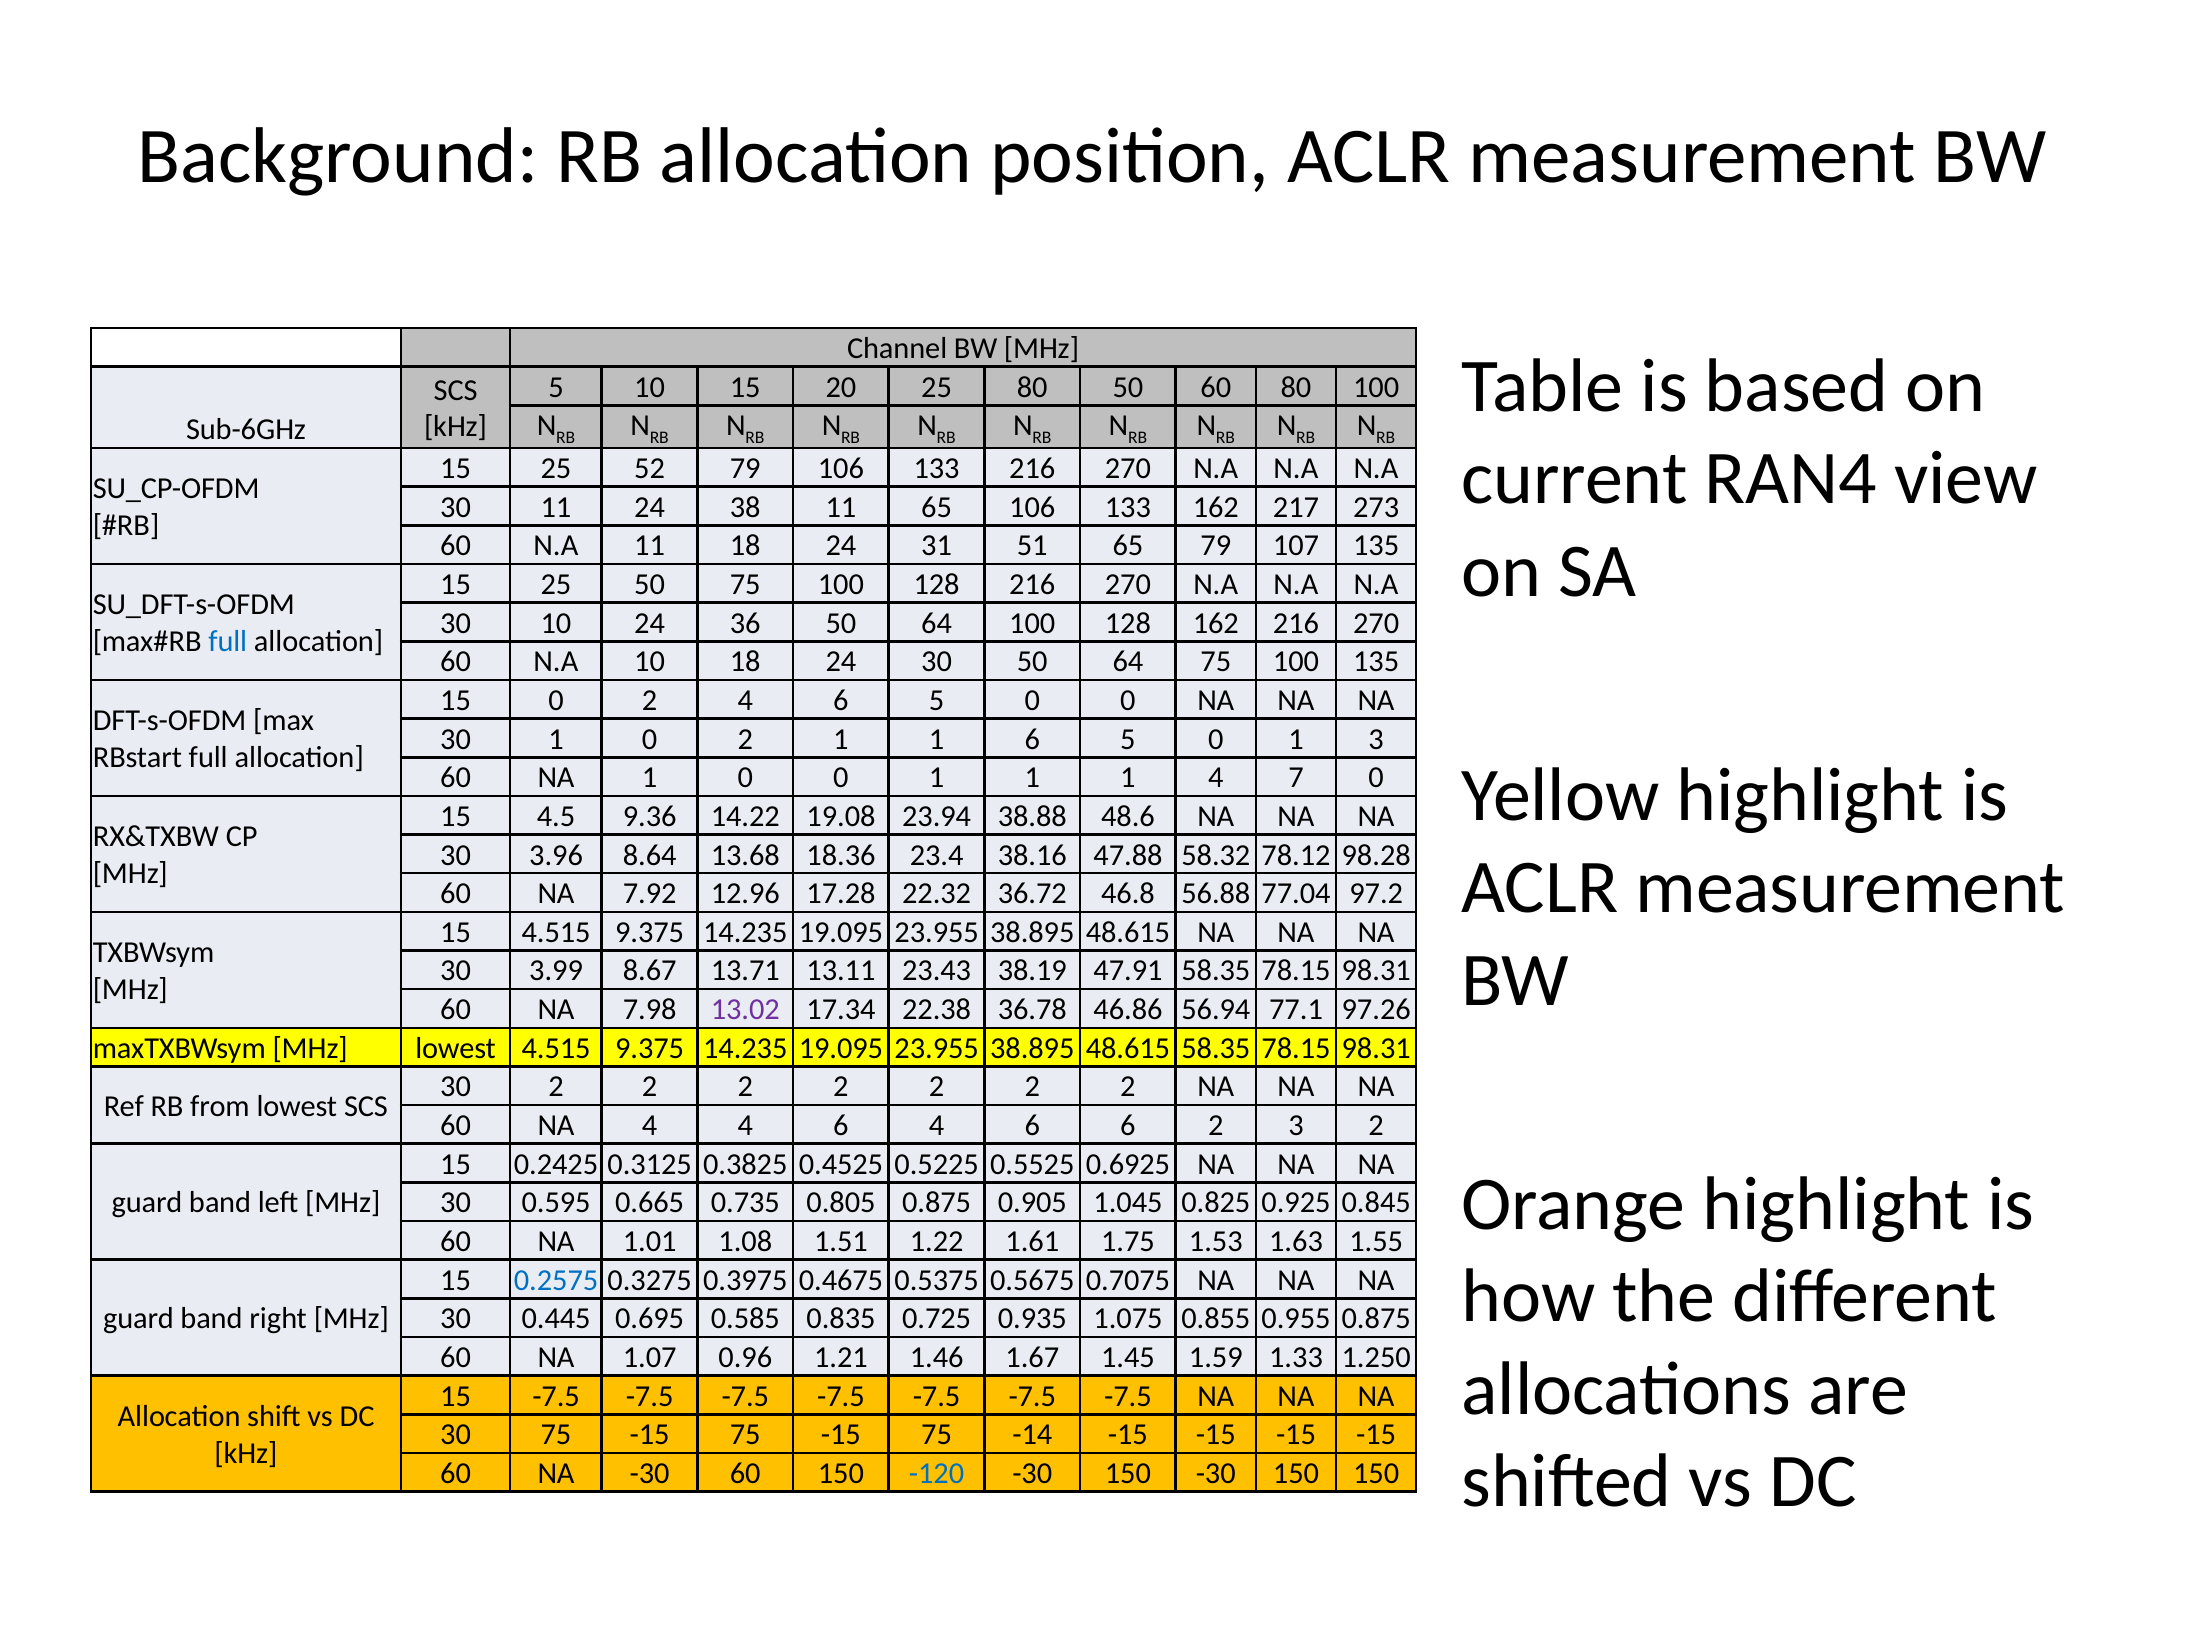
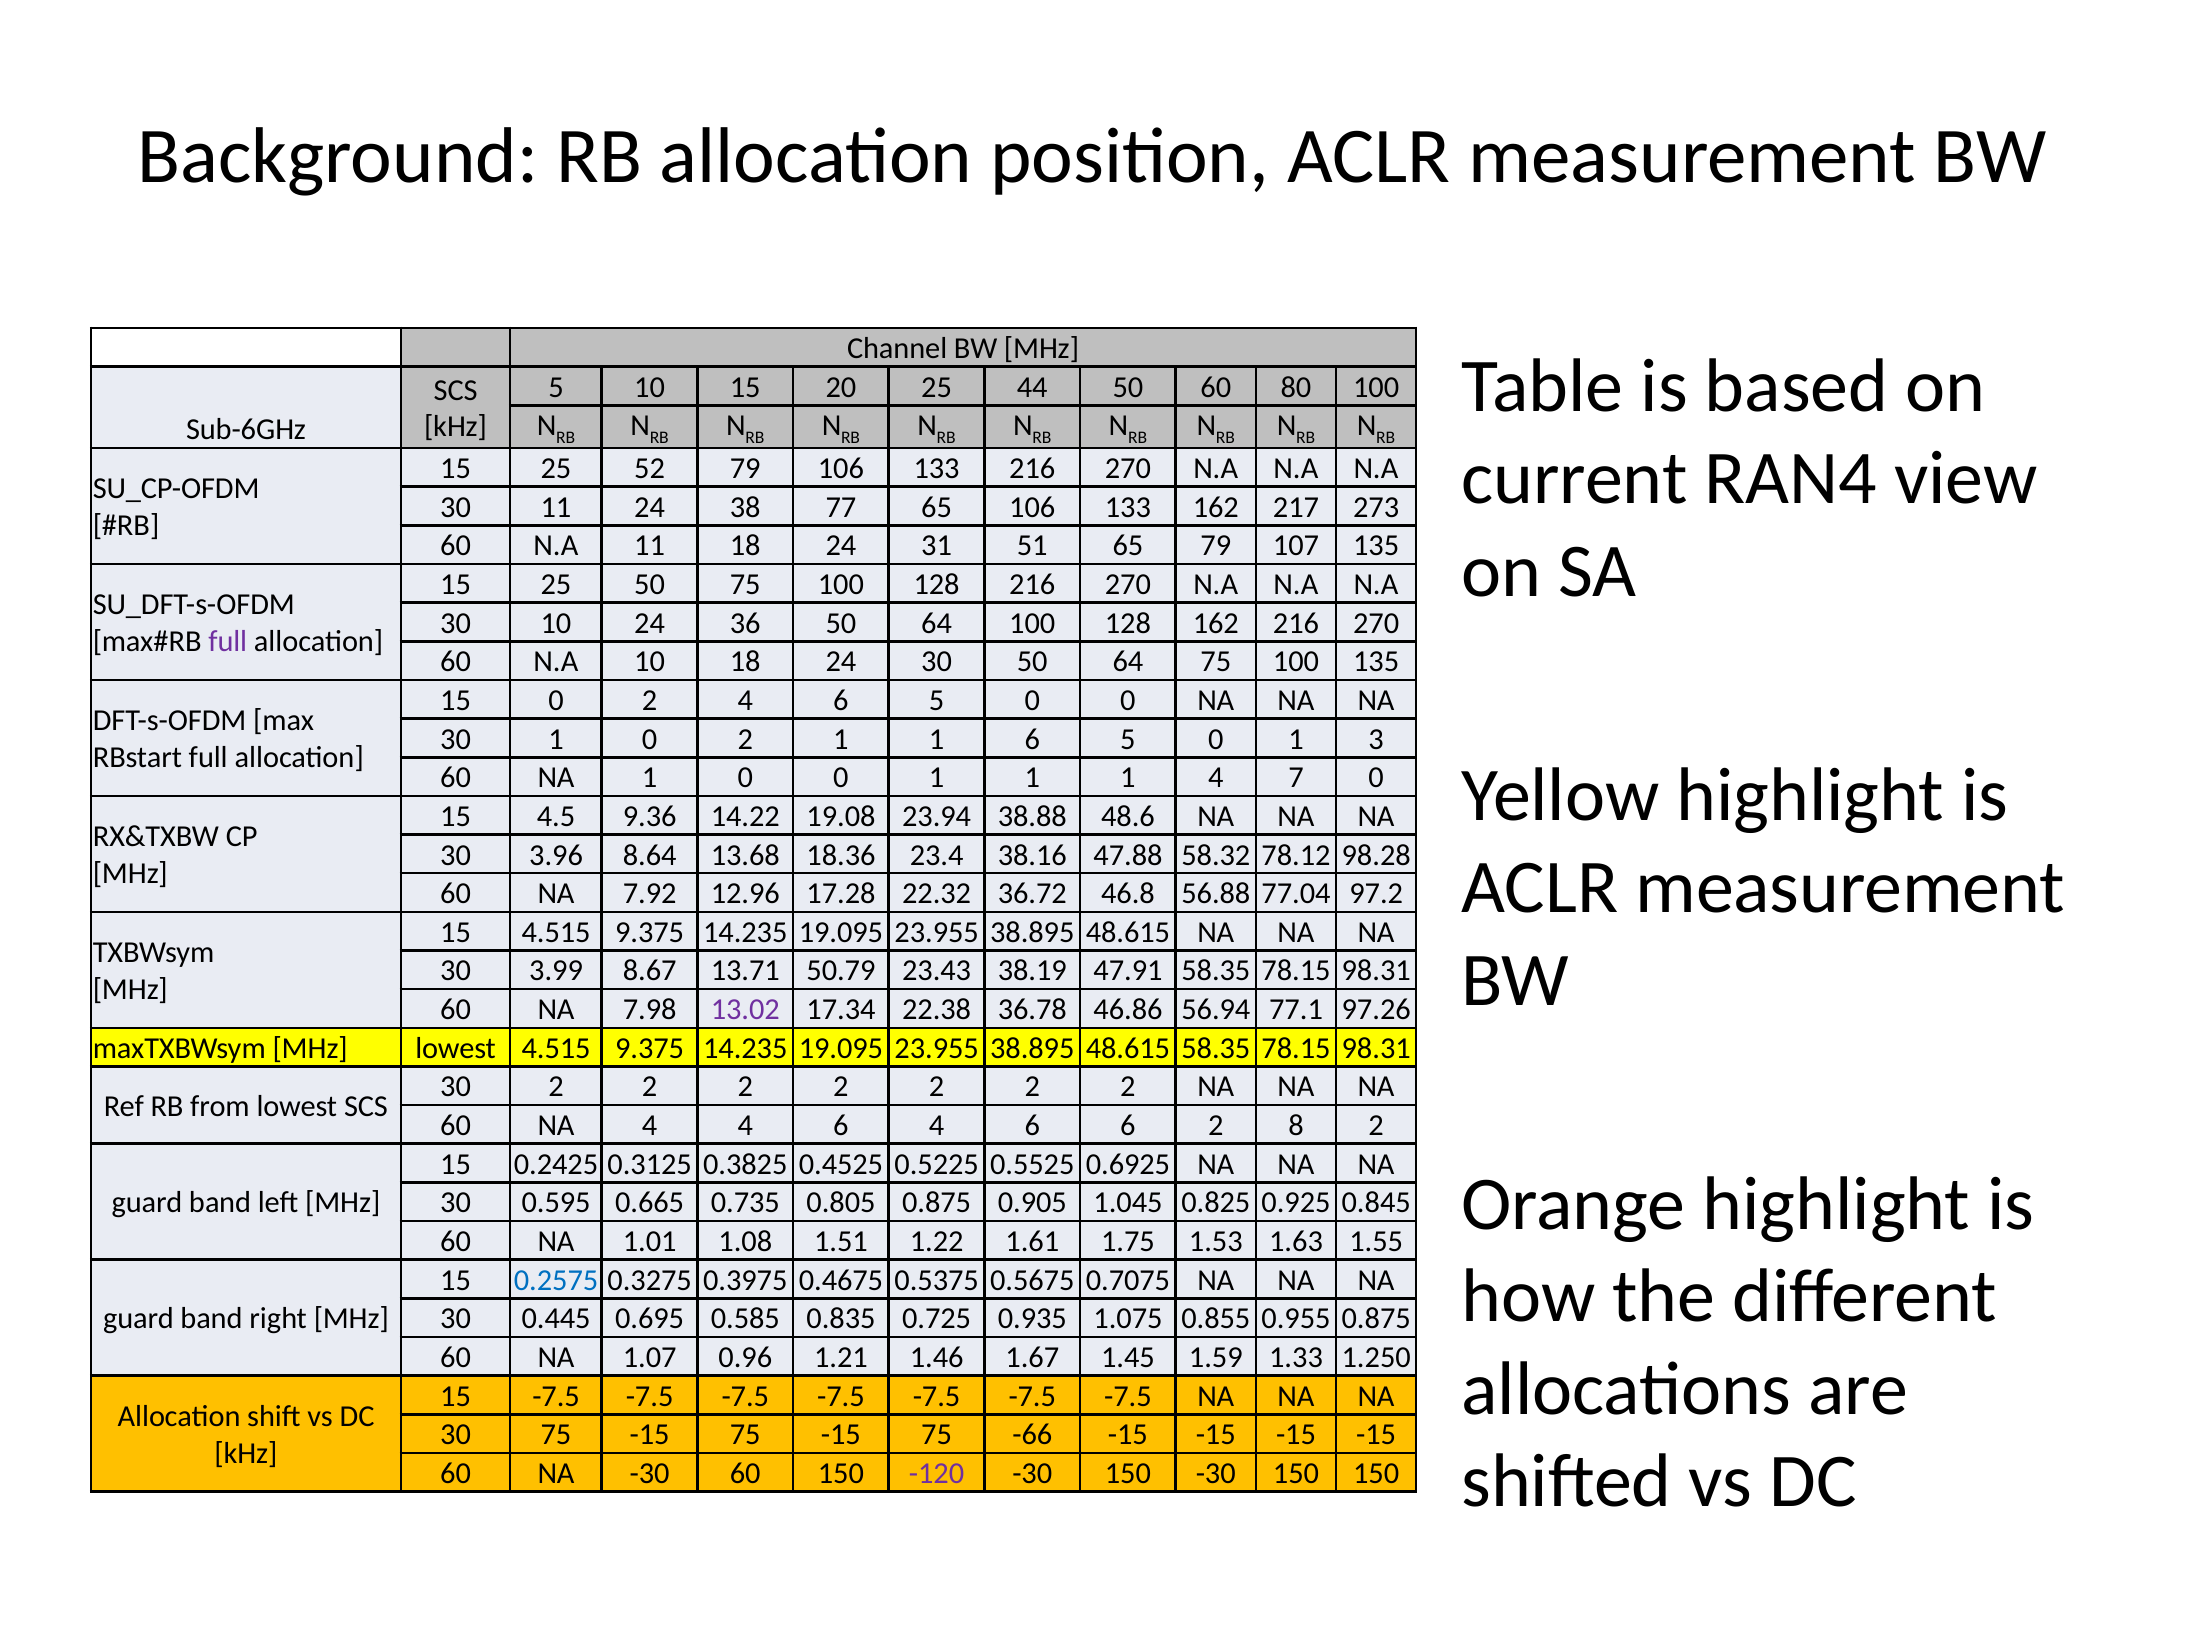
25 80: 80 -> 44
38 11: 11 -> 77
full at (228, 642) colour: blue -> purple
13.11: 13.11 -> 50.79
2 3: 3 -> 8
-14: -14 -> -66
-120 colour: blue -> purple
